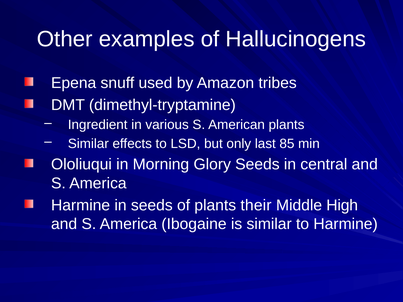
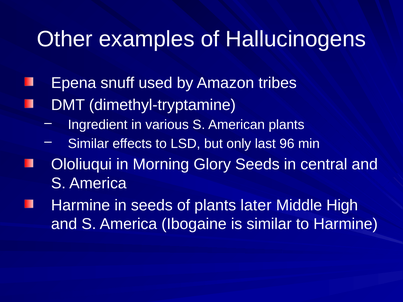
85: 85 -> 96
their: their -> later
